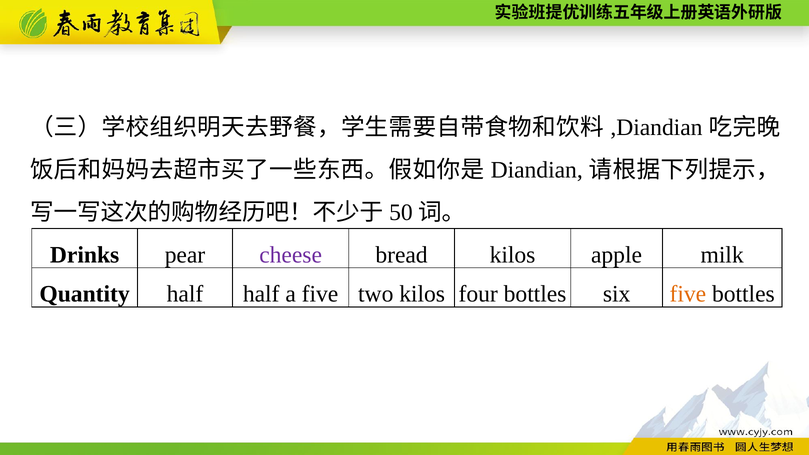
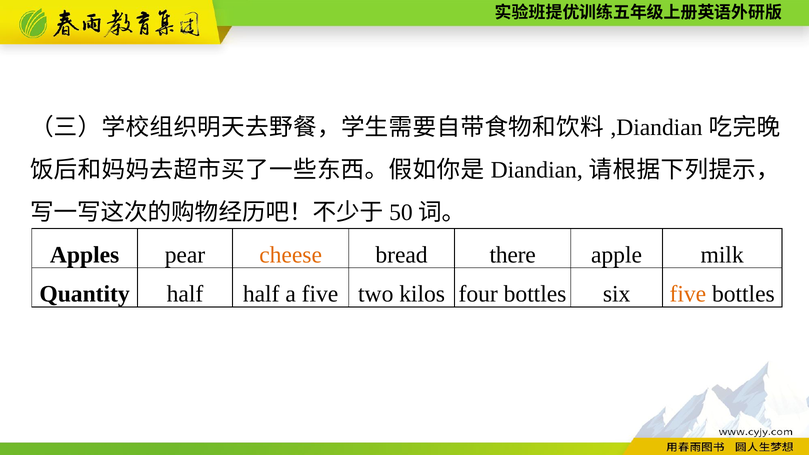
Drinks: Drinks -> Apples
cheese colour: purple -> orange
bread kilos: kilos -> there
